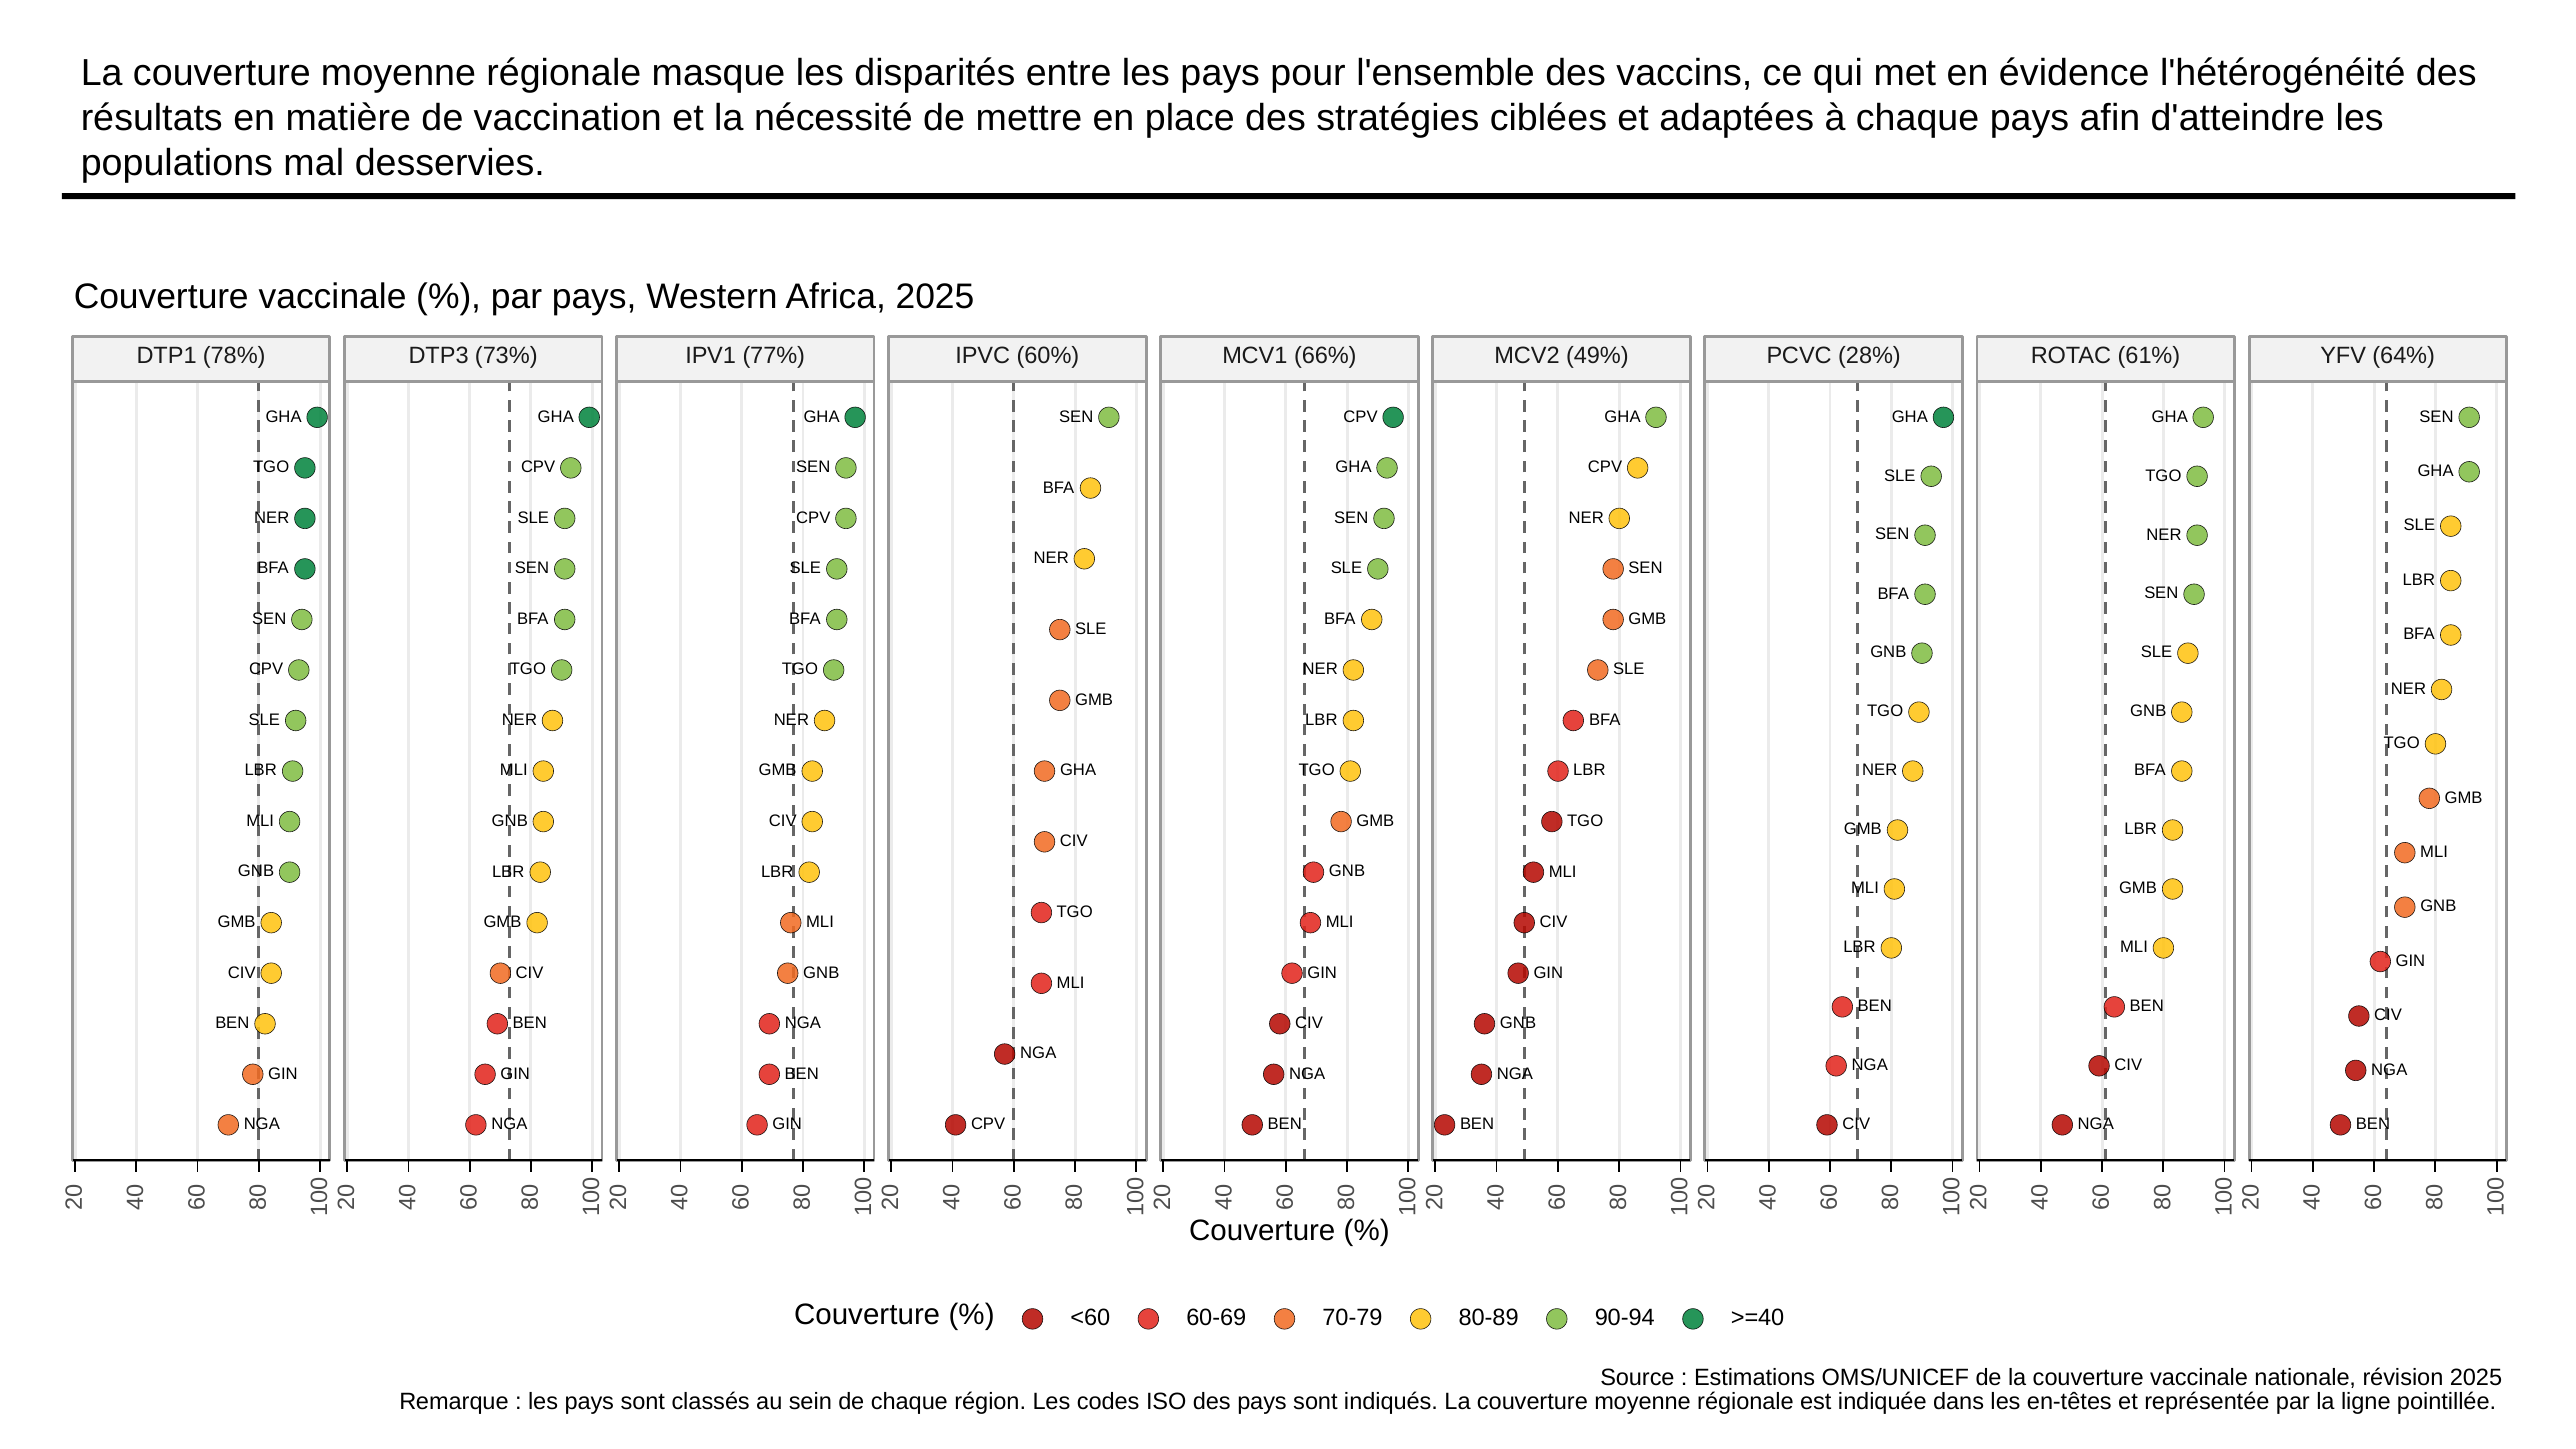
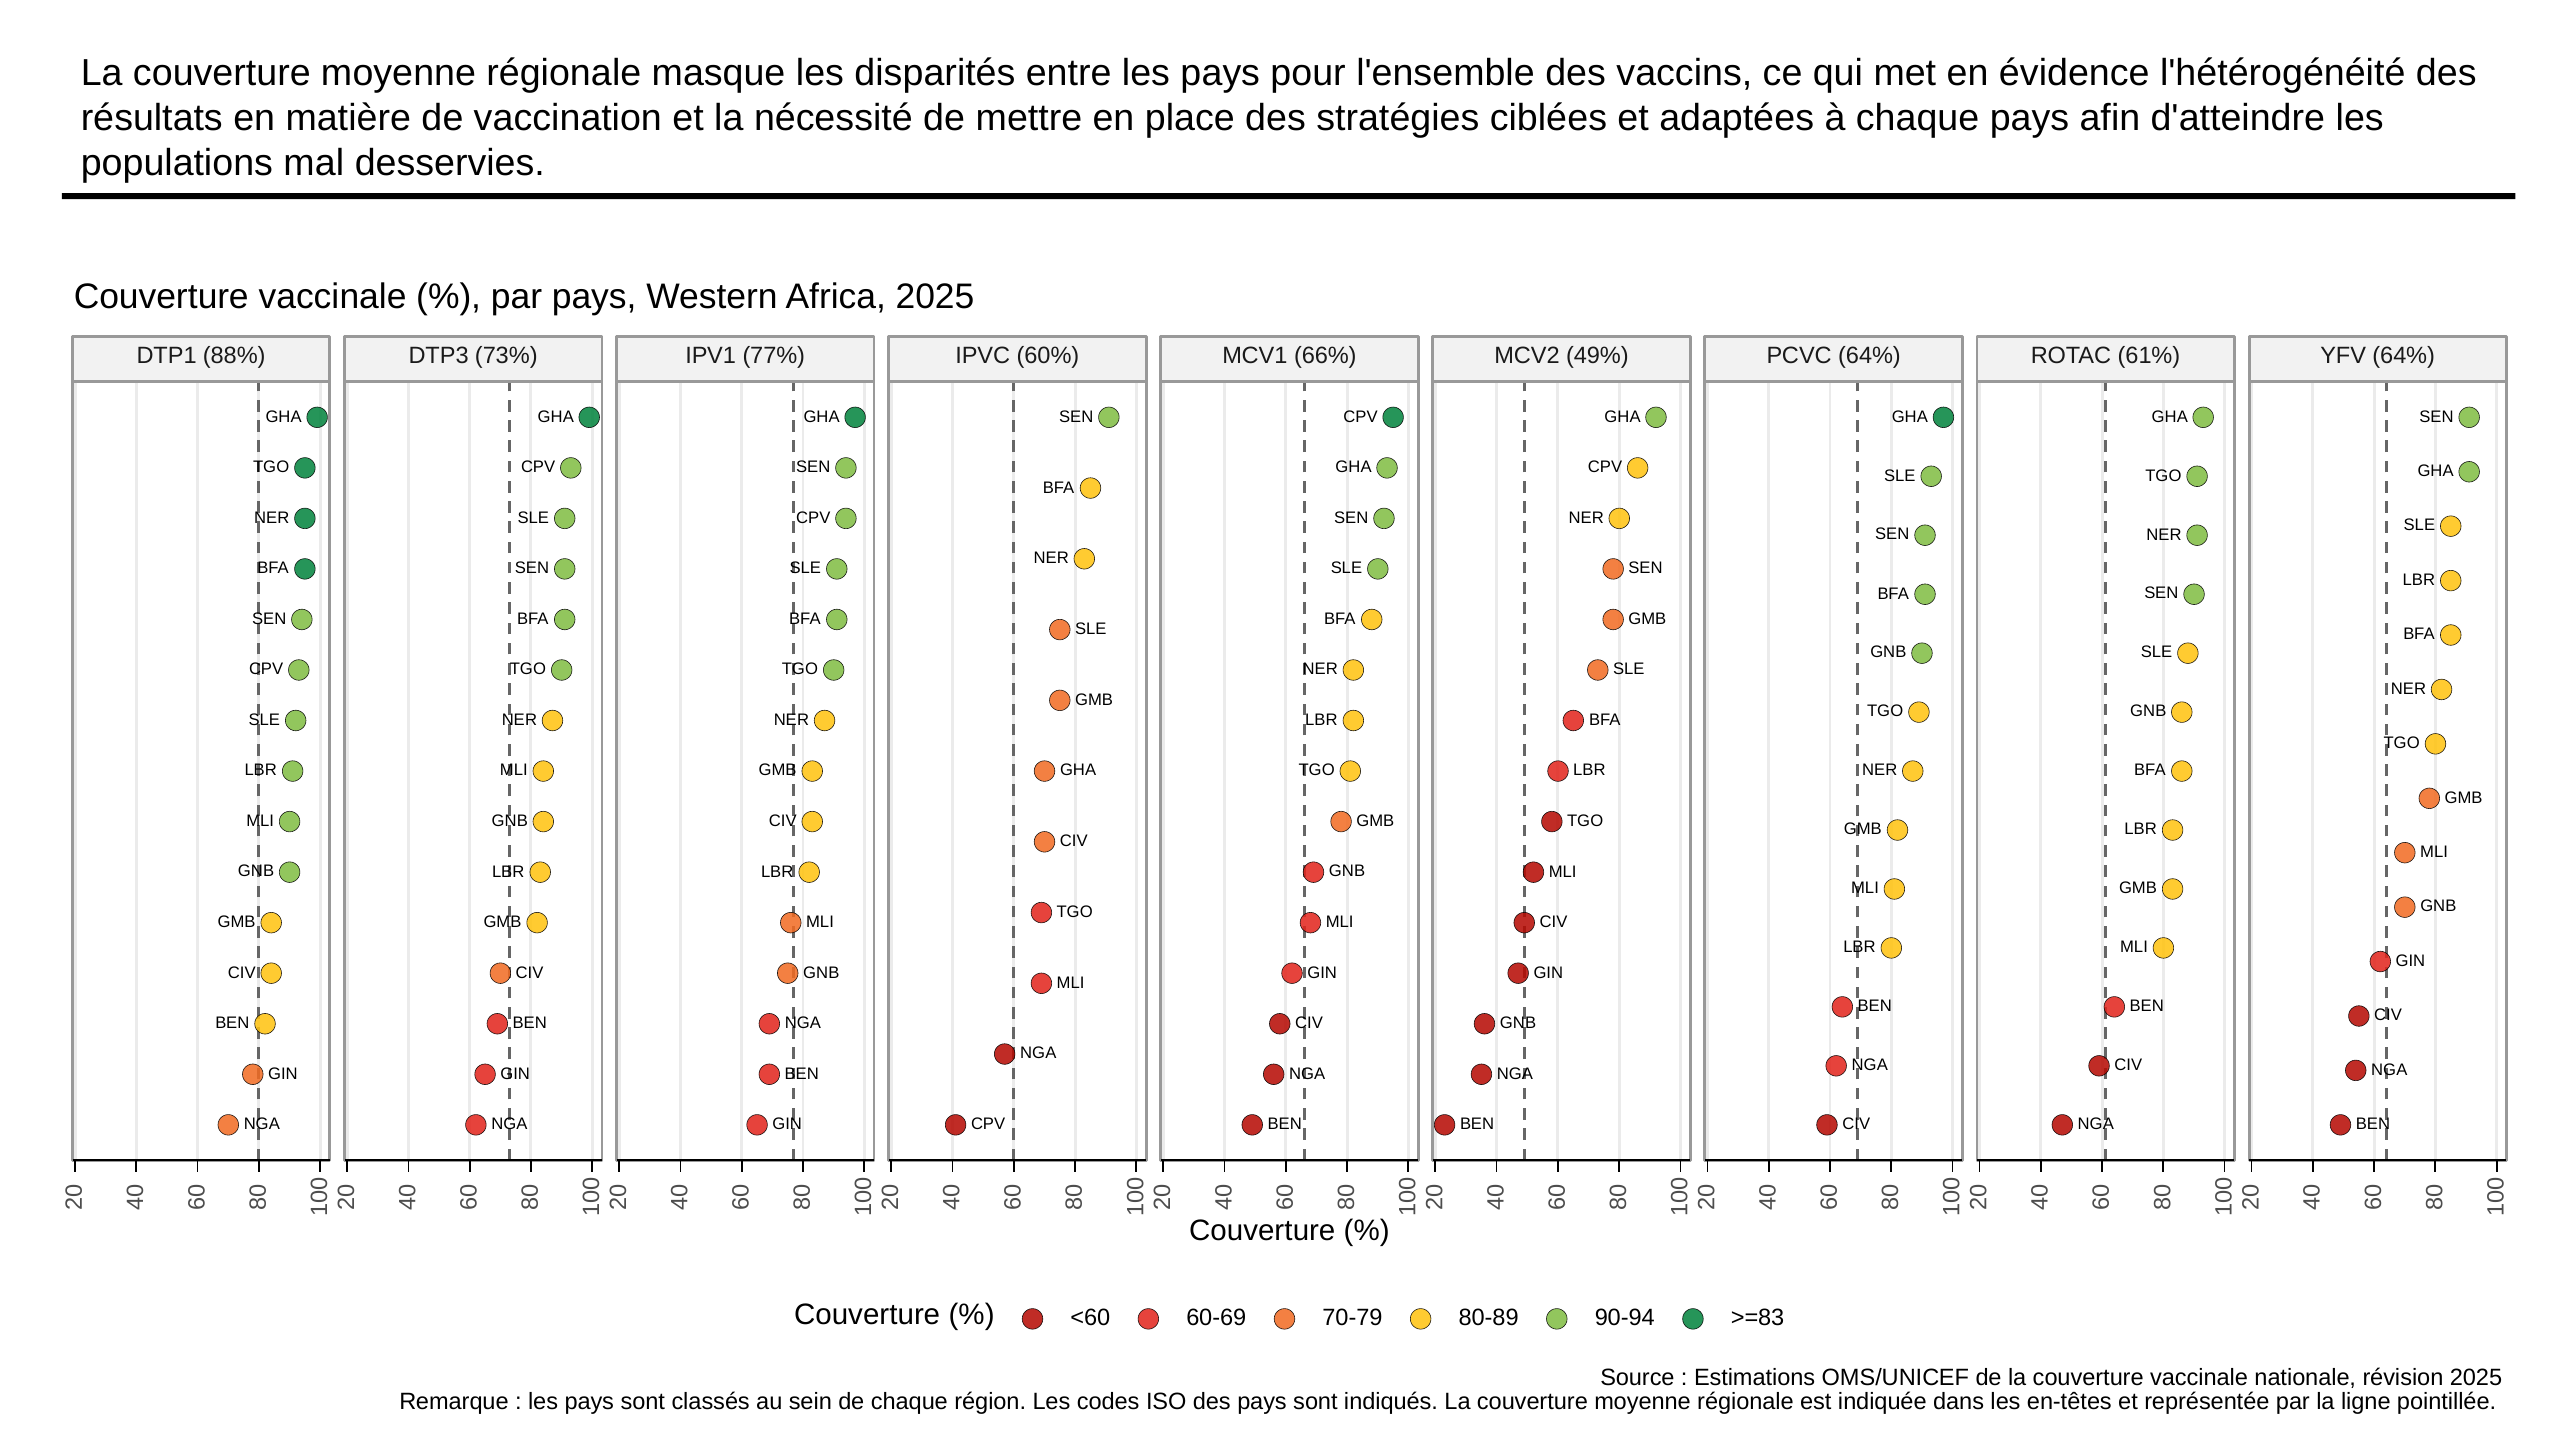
78%: 78% -> 88%
PCVC 28%: 28% -> 64%
>=40: >=40 -> >=83
